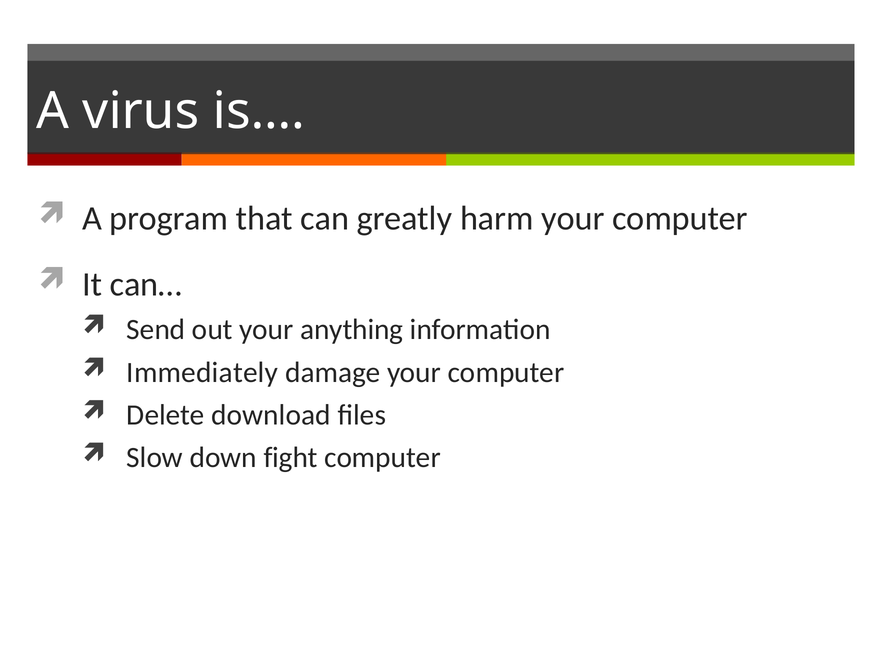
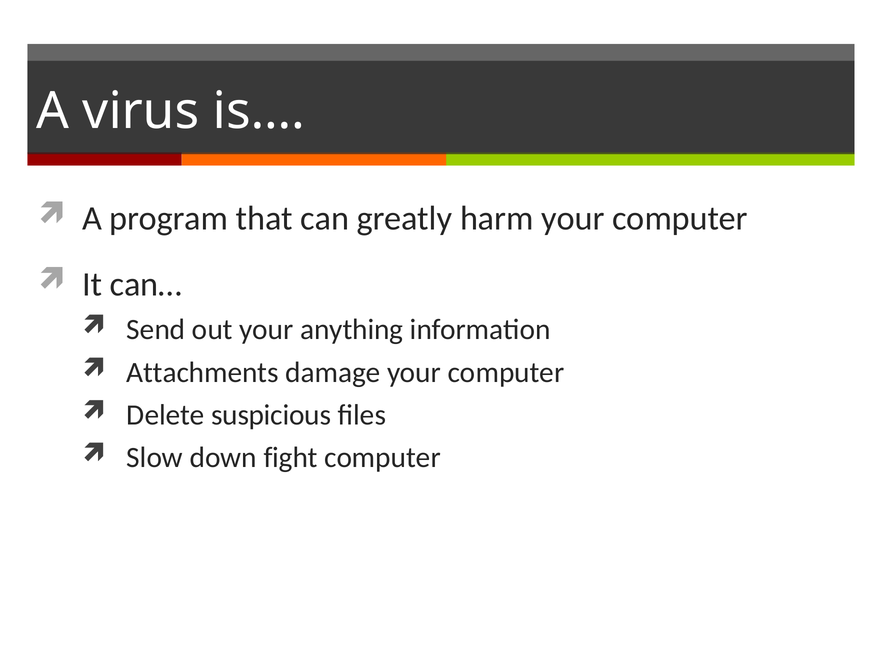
Immediately: Immediately -> Attachments
download: download -> suspicious
